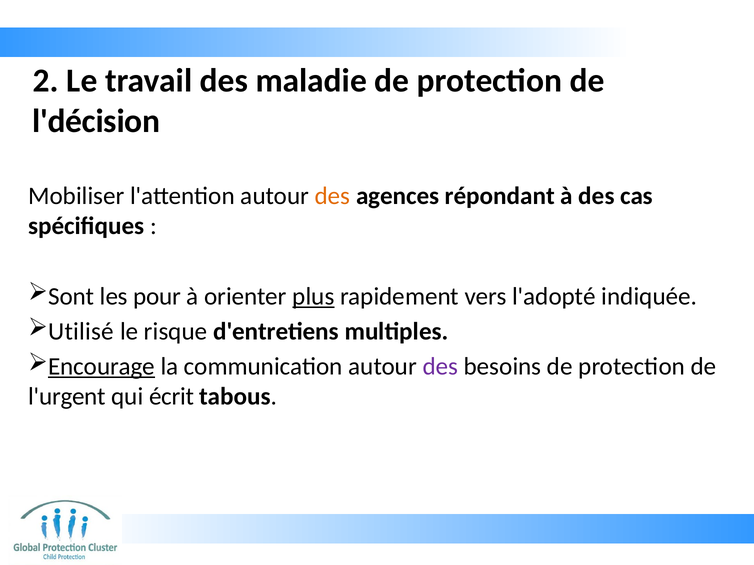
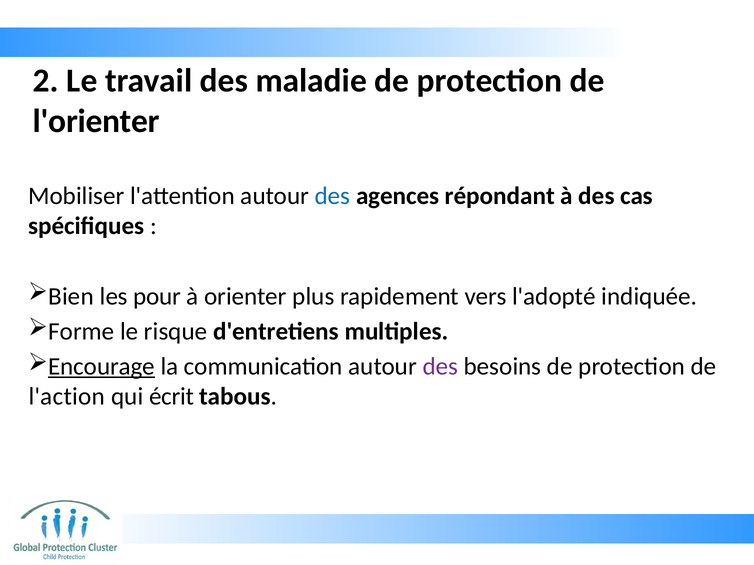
l'décision: l'décision -> l'orienter
des at (332, 196) colour: orange -> blue
Sont: Sont -> Bien
plus underline: present -> none
Utilisé: Utilisé -> Forme
l'urgent: l'urgent -> l'action
